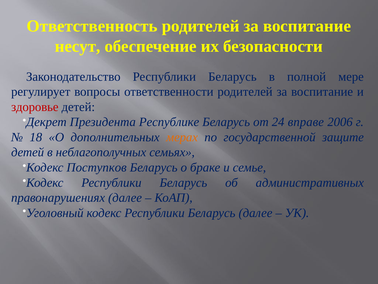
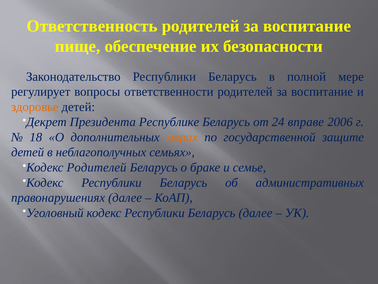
несут: несут -> пище
здоровье colour: red -> orange
Кодекс Поступков: Поступков -> Родителей
